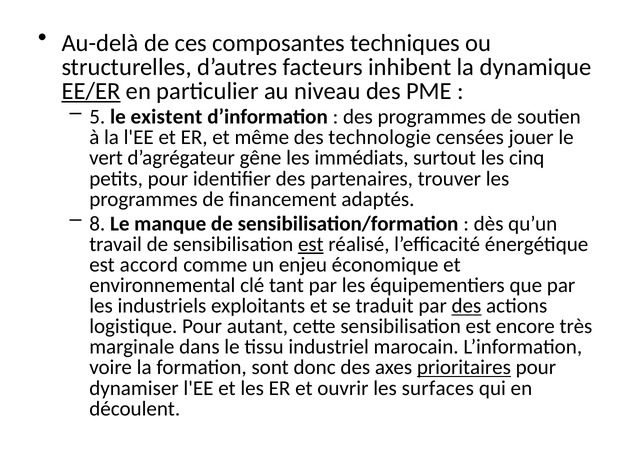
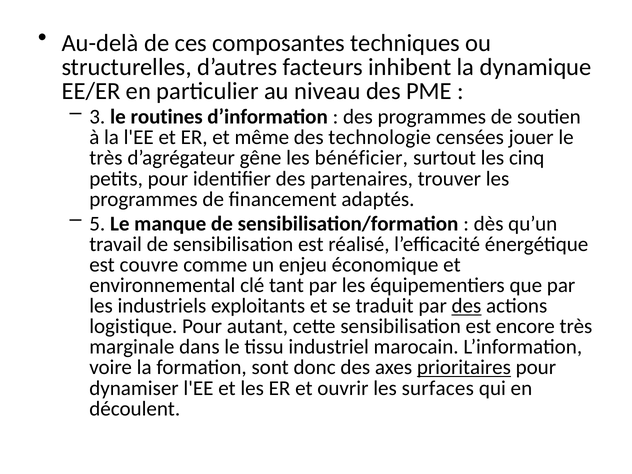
EE/ER underline: present -> none
5: 5 -> 3
existent: existent -> routines
vert at (106, 158): vert -> très
immédiats: immédiats -> bénéficier
8: 8 -> 5
est at (311, 244) underline: present -> none
accord: accord -> couvre
